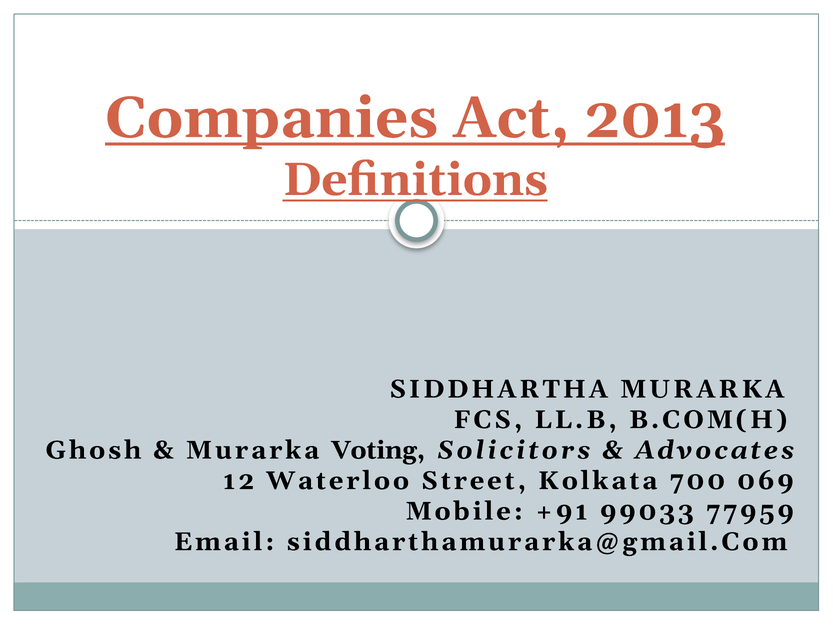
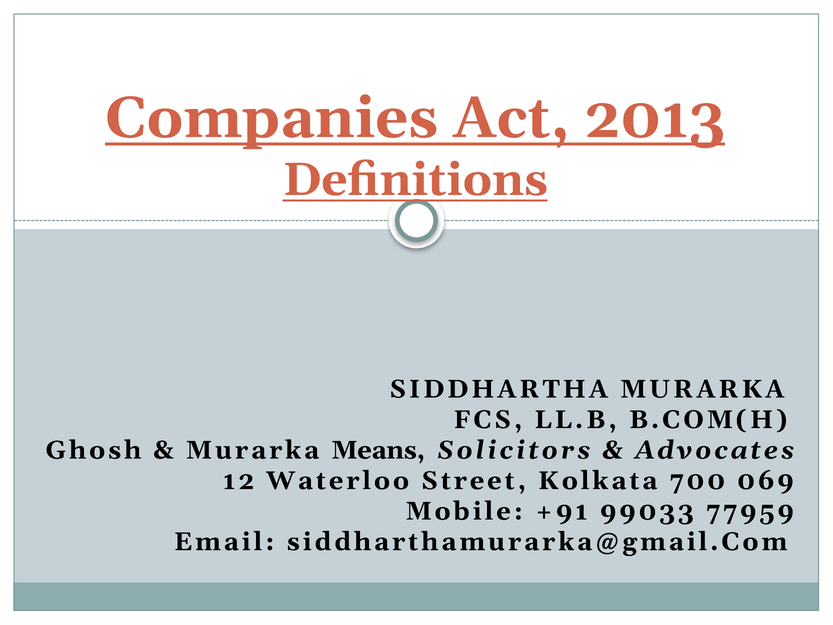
Voting: Voting -> Means
